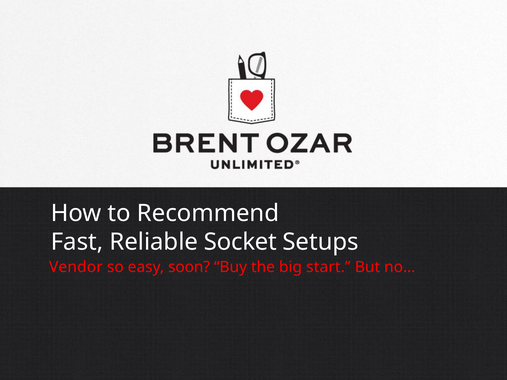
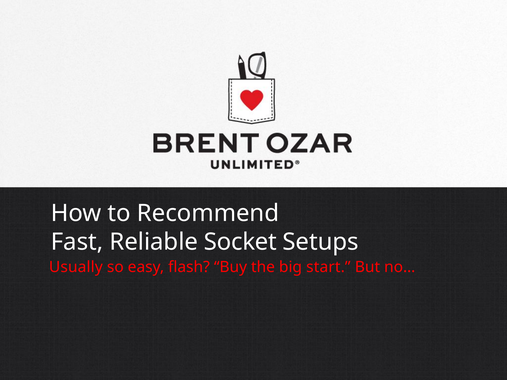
Vendor: Vendor -> Usually
soon: soon -> flash
